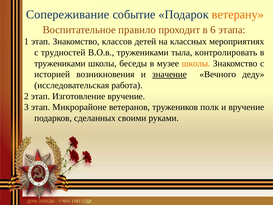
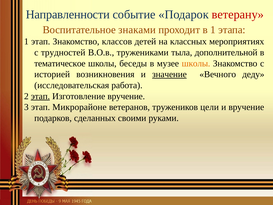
Сопереживание: Сопереживание -> Направленности
ветерану colour: orange -> red
правило: правило -> знаками
в 6: 6 -> 1
контролировать: контролировать -> дополнительной
тружениками at (60, 63): тружениками -> тематическое
этап at (40, 96) underline: none -> present
полк: полк -> цели
